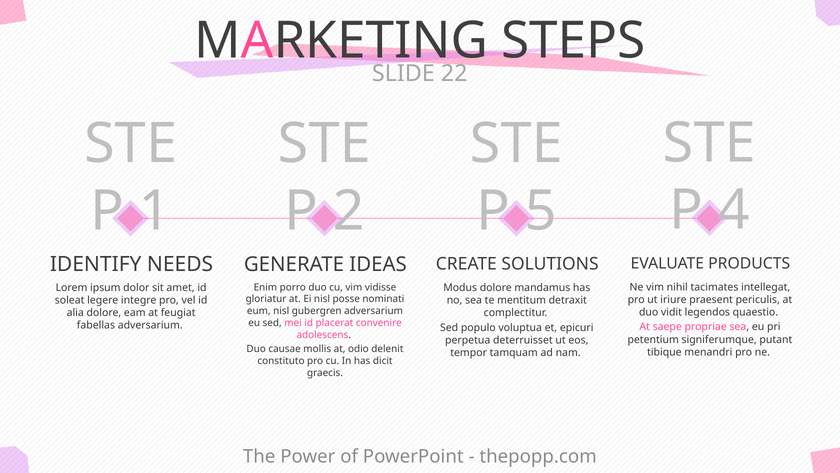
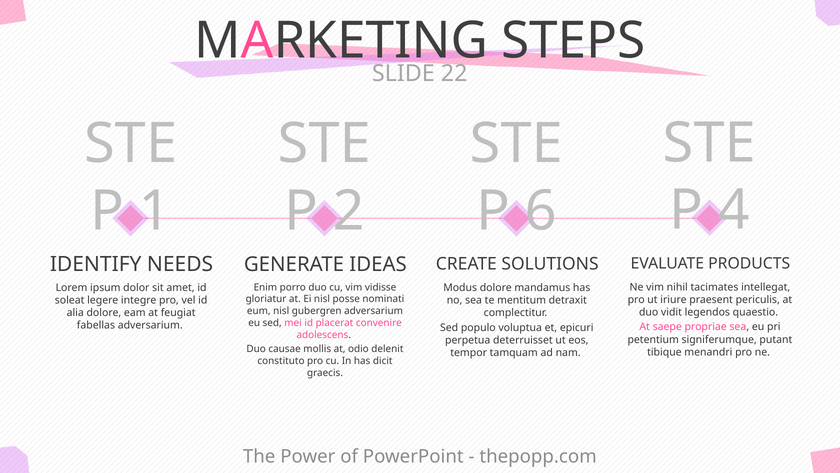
5: 5 -> 6
